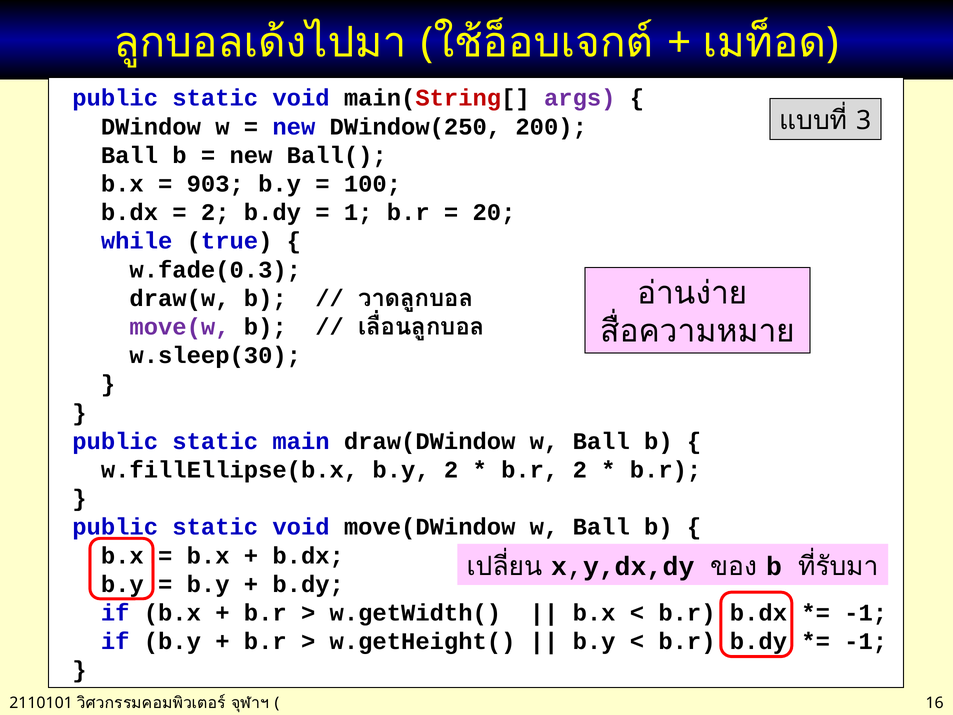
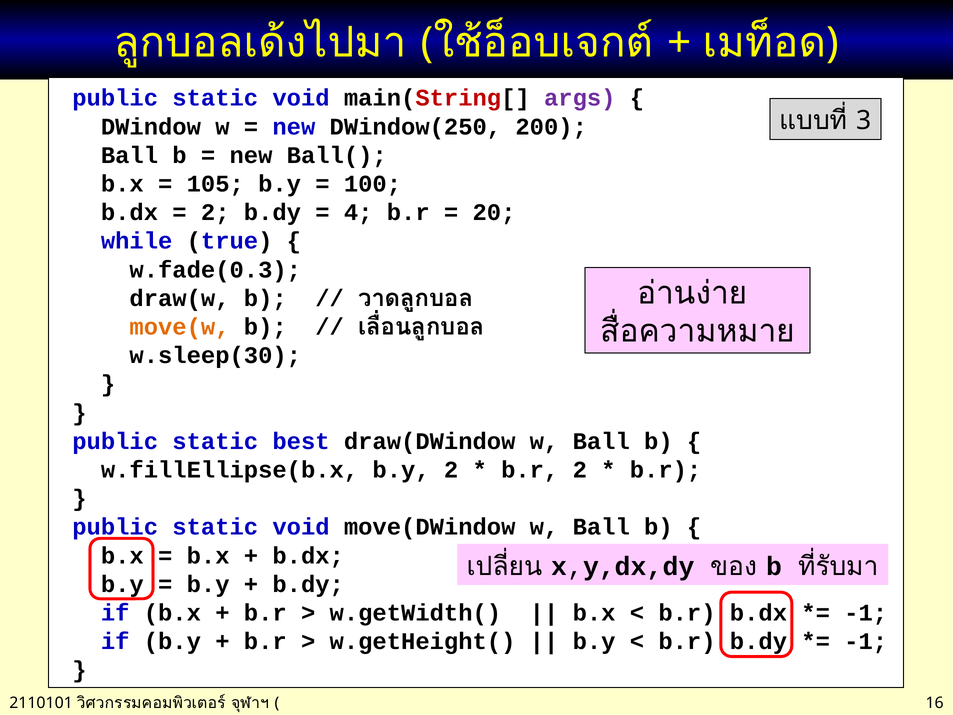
903: 903 -> 105
1: 1 -> 4
move(w colour: purple -> orange
main: main -> best
